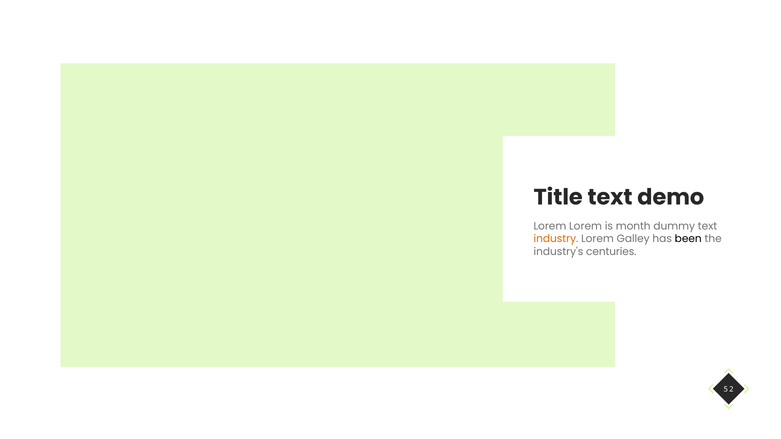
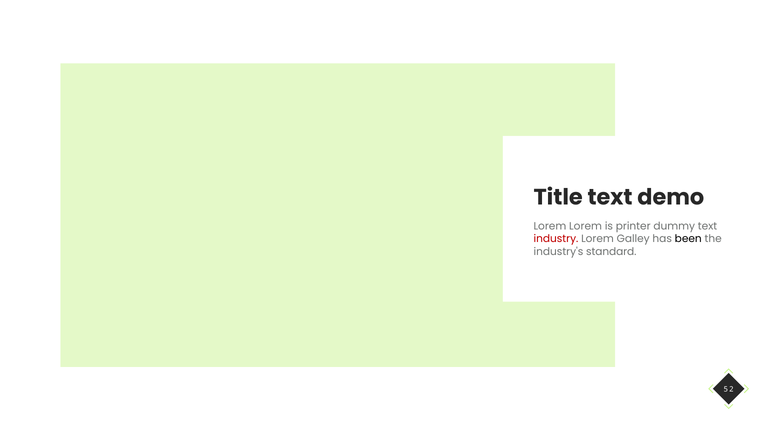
month: month -> printer
industry colour: orange -> red
centuries: centuries -> standard
